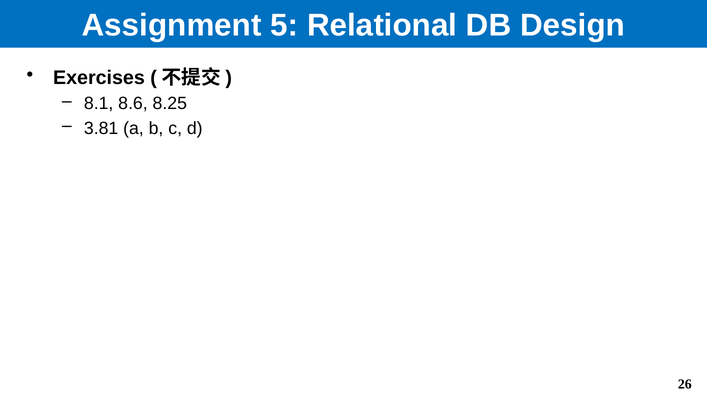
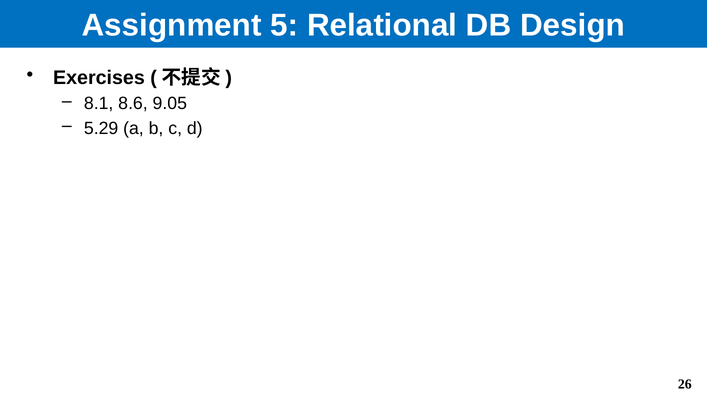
8.25: 8.25 -> 9.05
3.81: 3.81 -> 5.29
